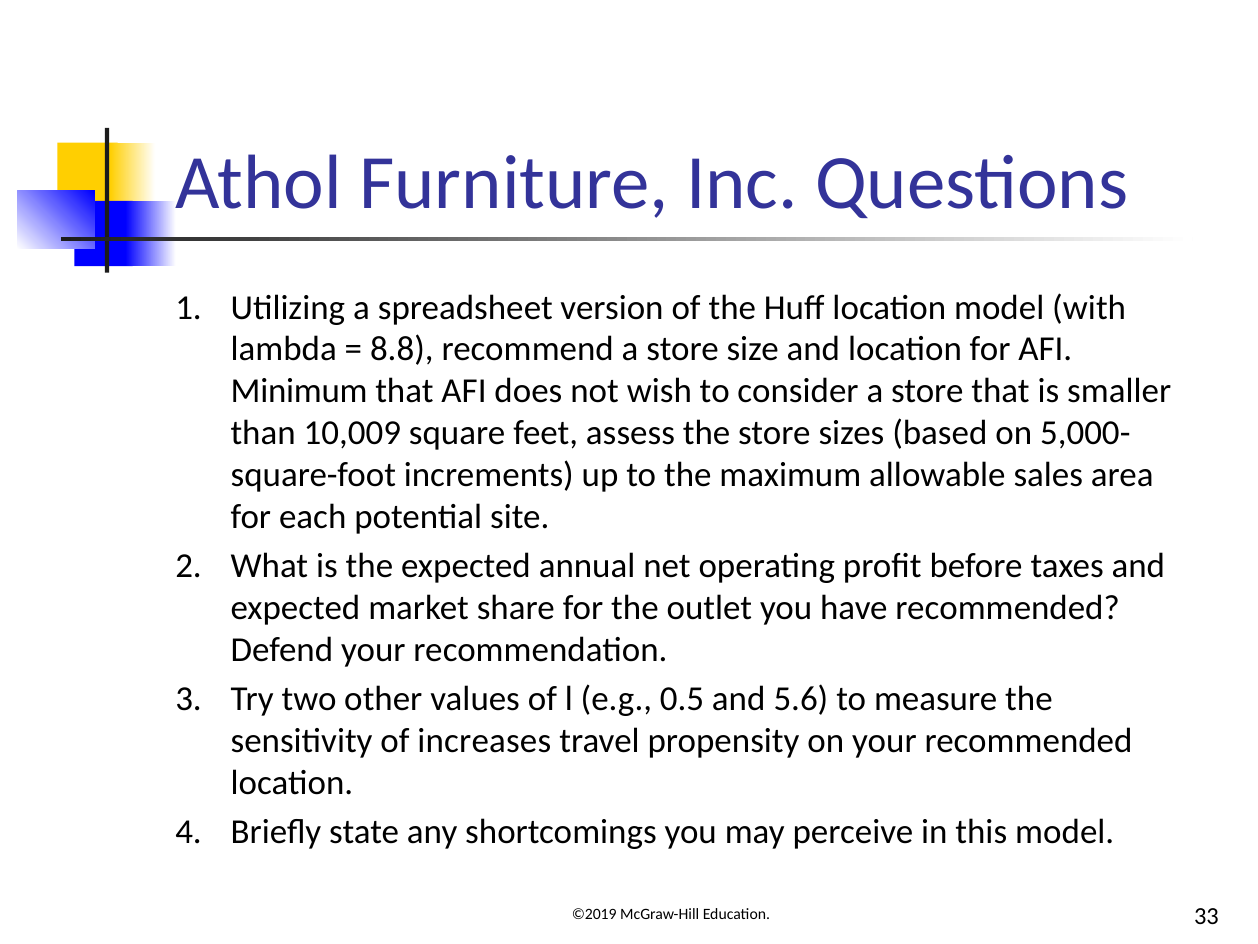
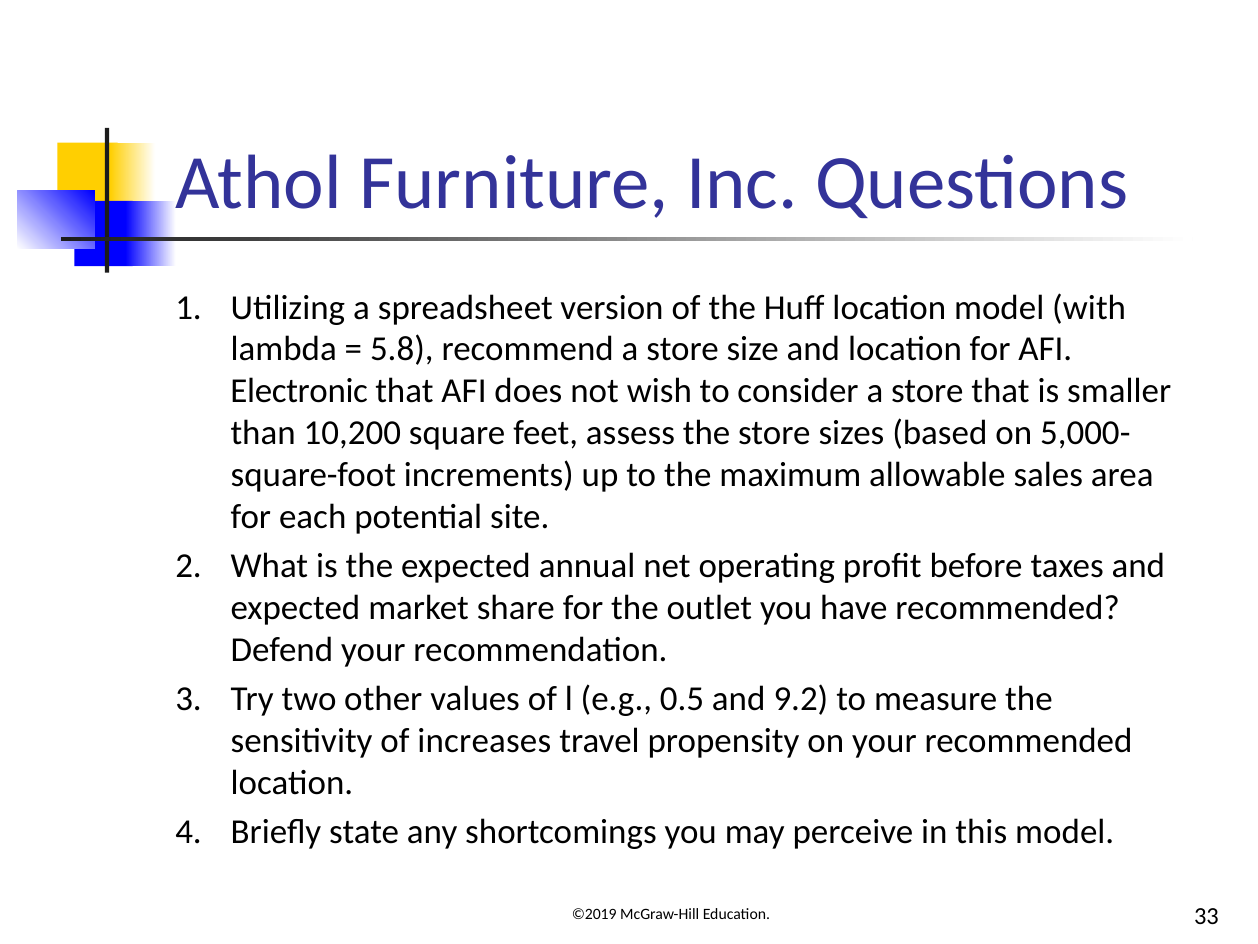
8.8: 8.8 -> 5.8
Minimum: Minimum -> Electronic
10,009: 10,009 -> 10,200
5.6: 5.6 -> 9.2
